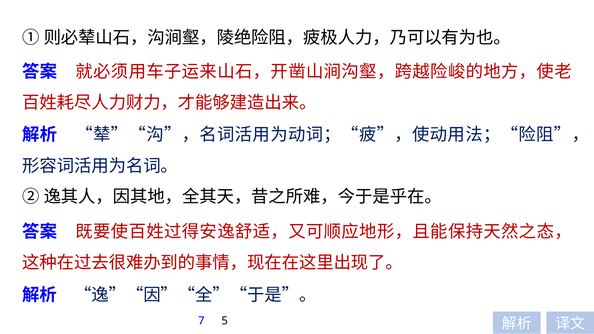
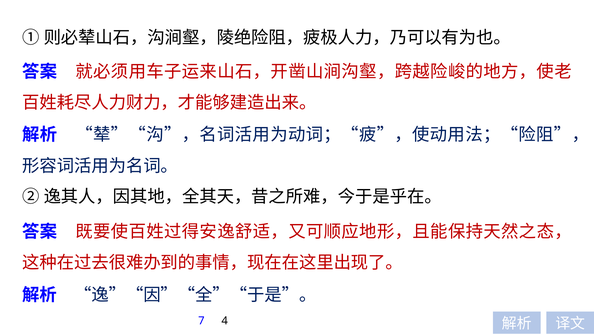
5: 5 -> 4
